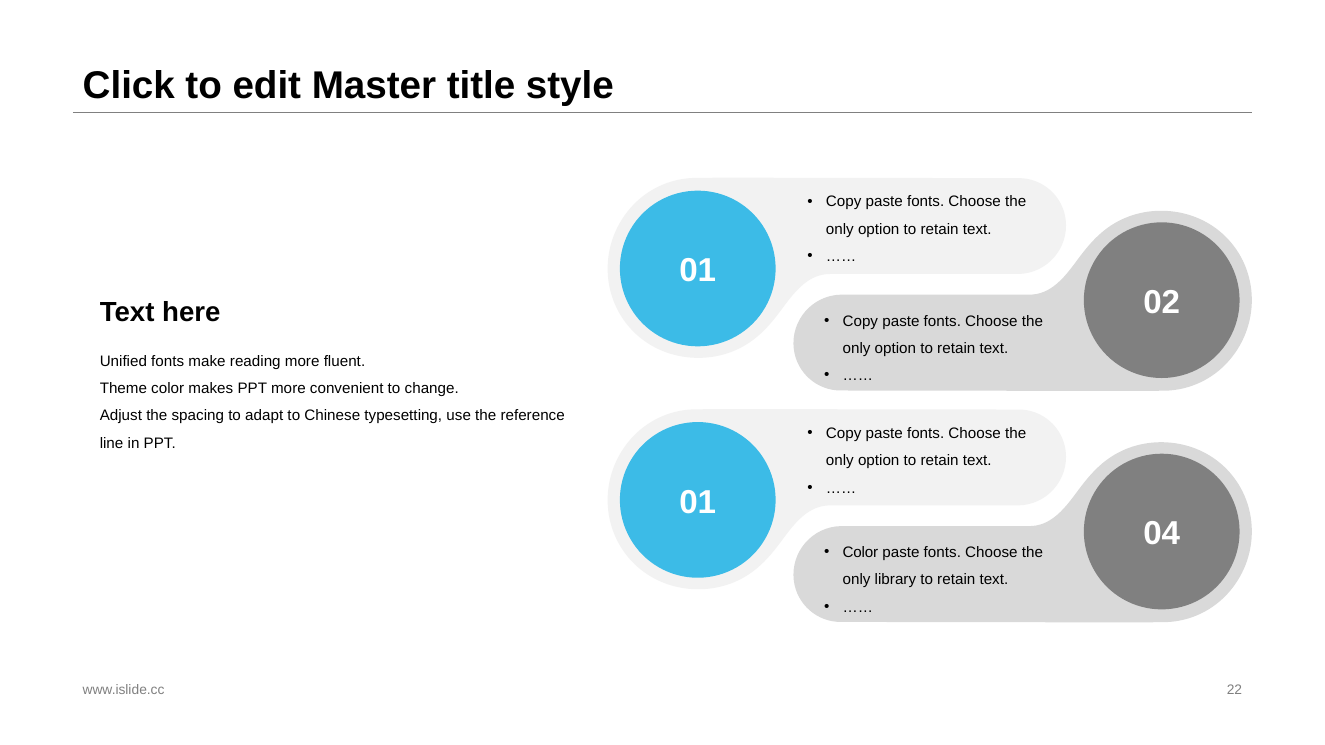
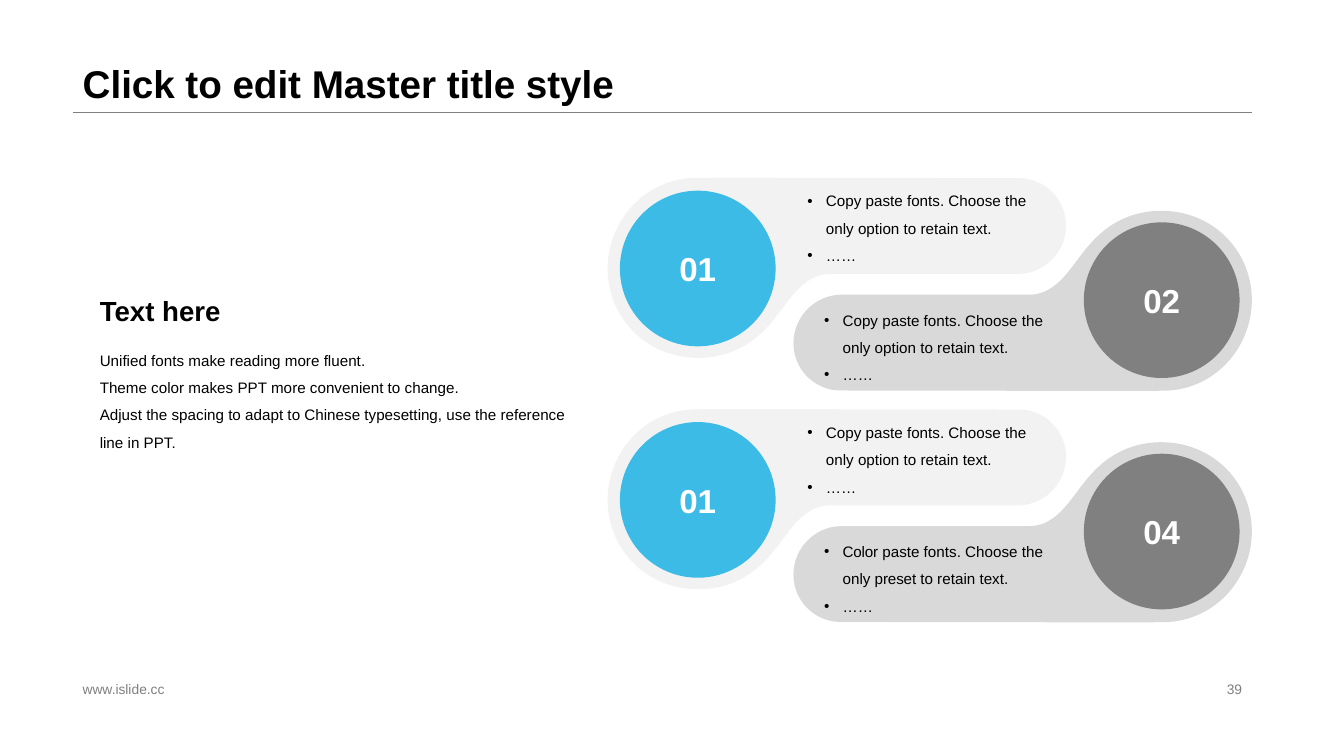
library: library -> preset
22: 22 -> 39
